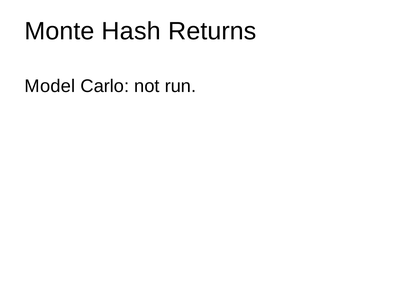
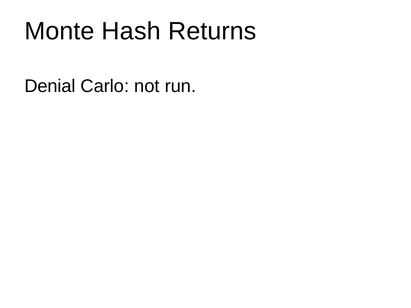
Model: Model -> Denial
